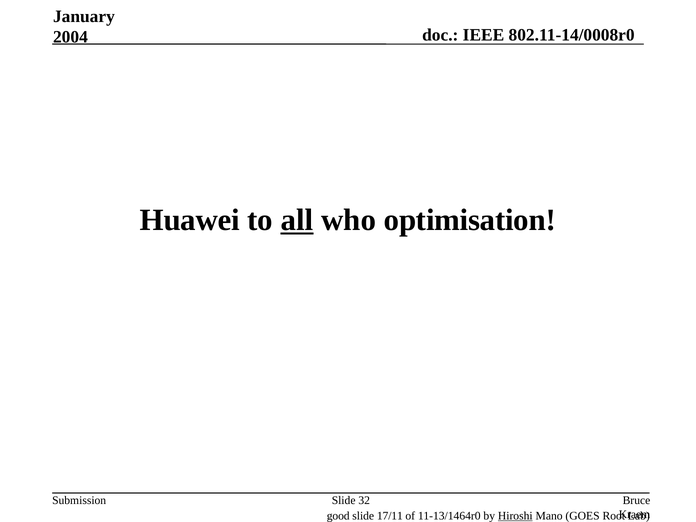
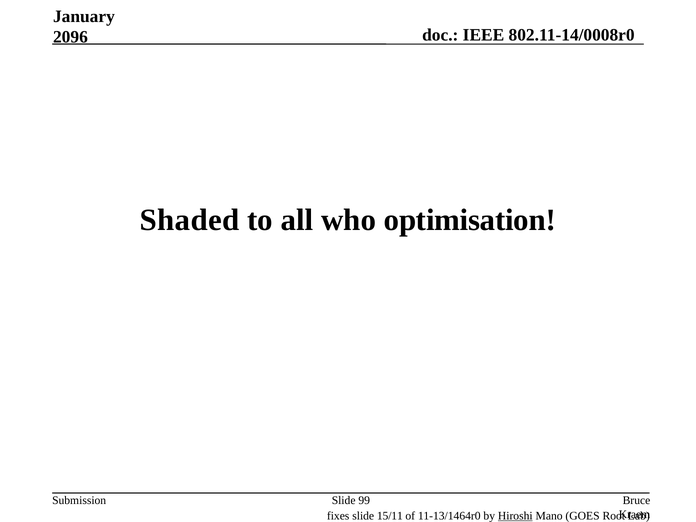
2004: 2004 -> 2096
Huawei: Huawei -> Shaded
all underline: present -> none
32: 32 -> 99
good: good -> fixes
17/11: 17/11 -> 15/11
